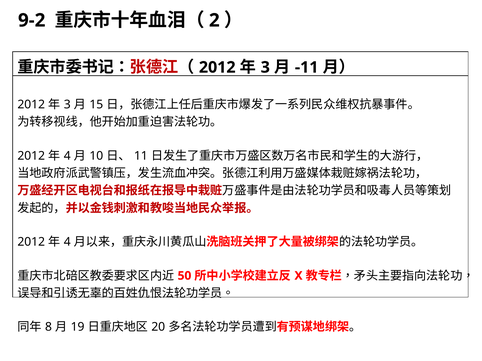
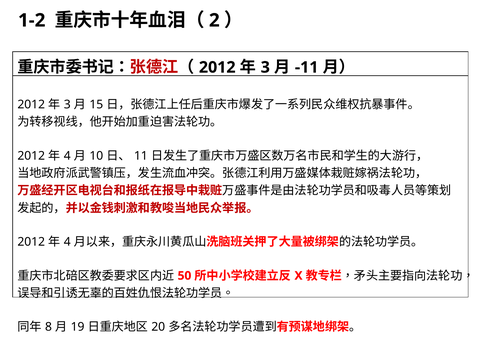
9-2: 9-2 -> 1-2
